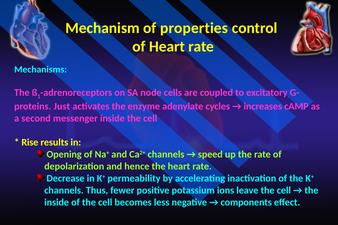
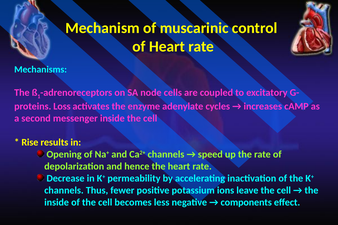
properties: properties -> muscarinic
Just: Just -> Loss
